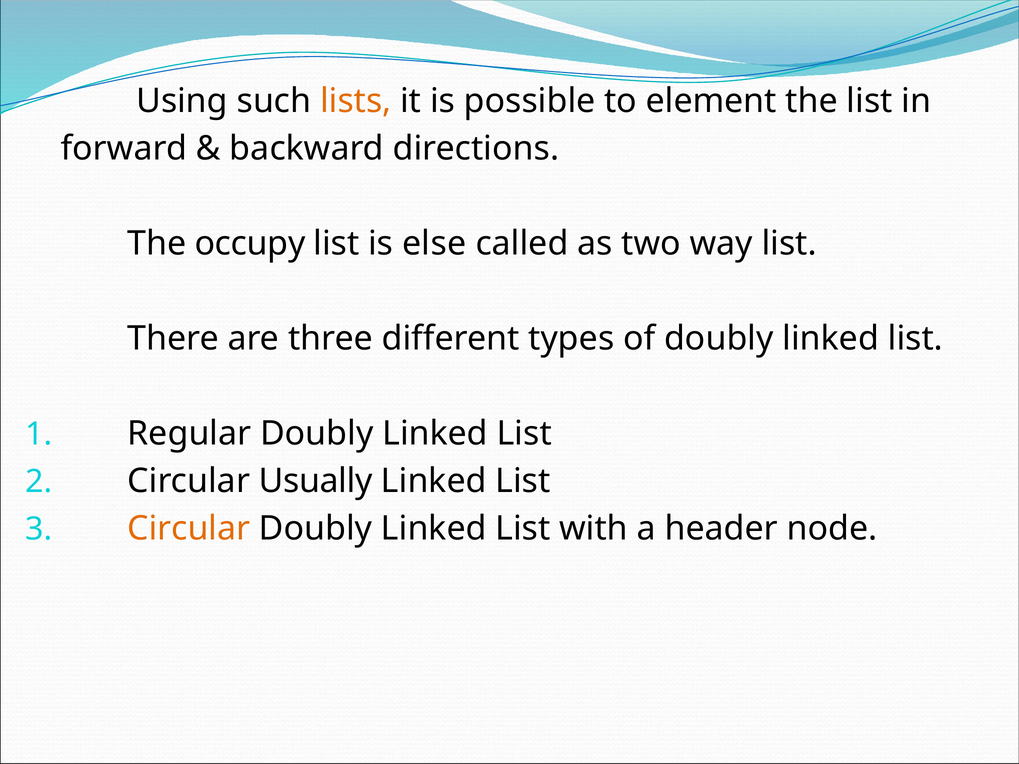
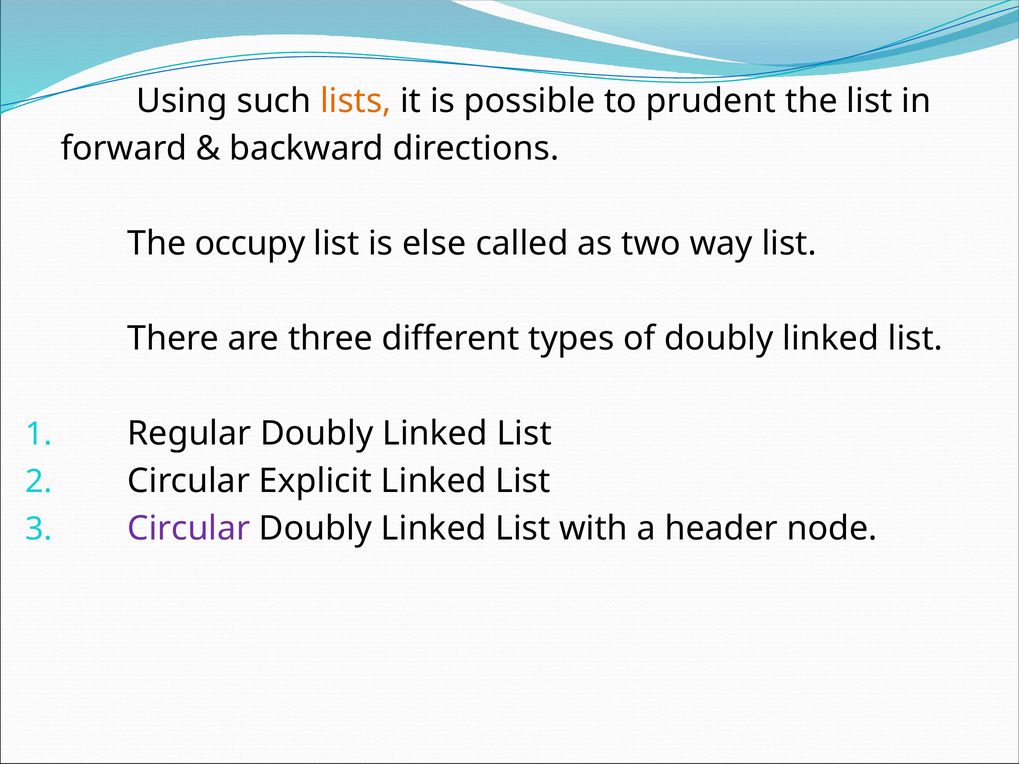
element: element -> prudent
Usually: Usually -> Explicit
Circular at (189, 529) colour: orange -> purple
